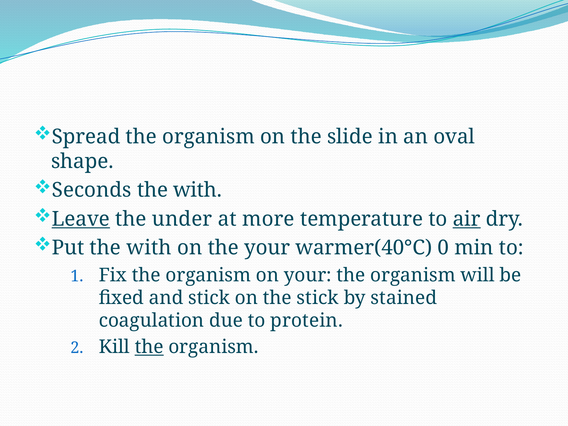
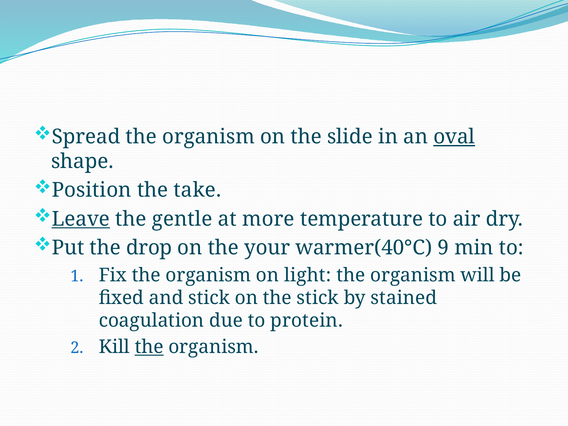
oval underline: none -> present
Seconds: Seconds -> Position
with at (198, 190): with -> take
under: under -> gentle
air underline: present -> none
Put the with: with -> drop
0: 0 -> 9
on your: your -> light
